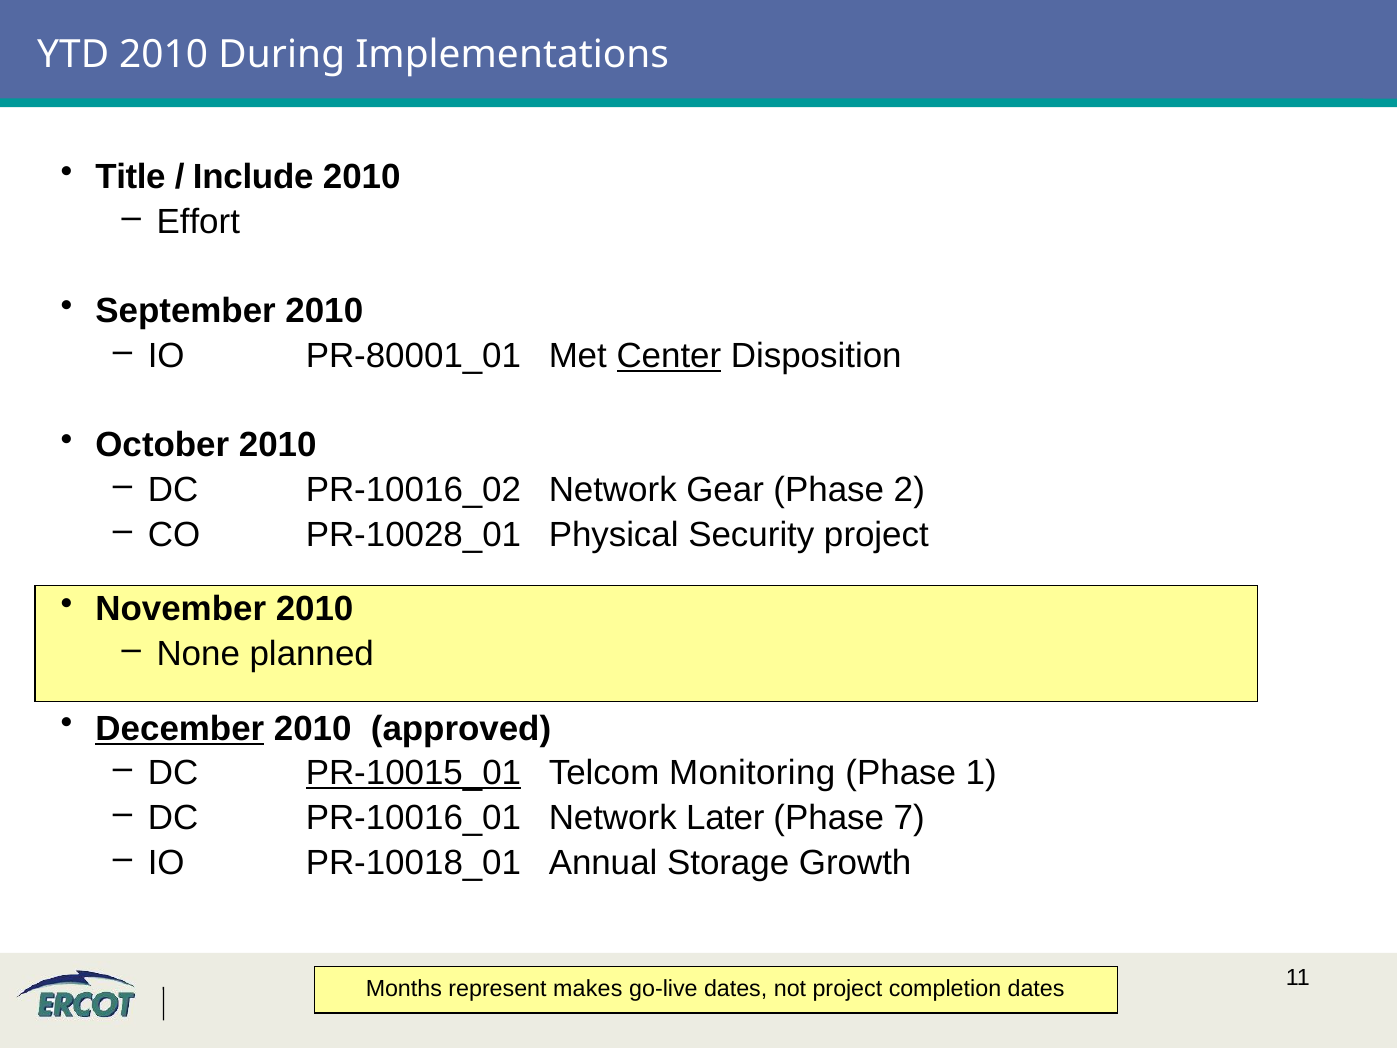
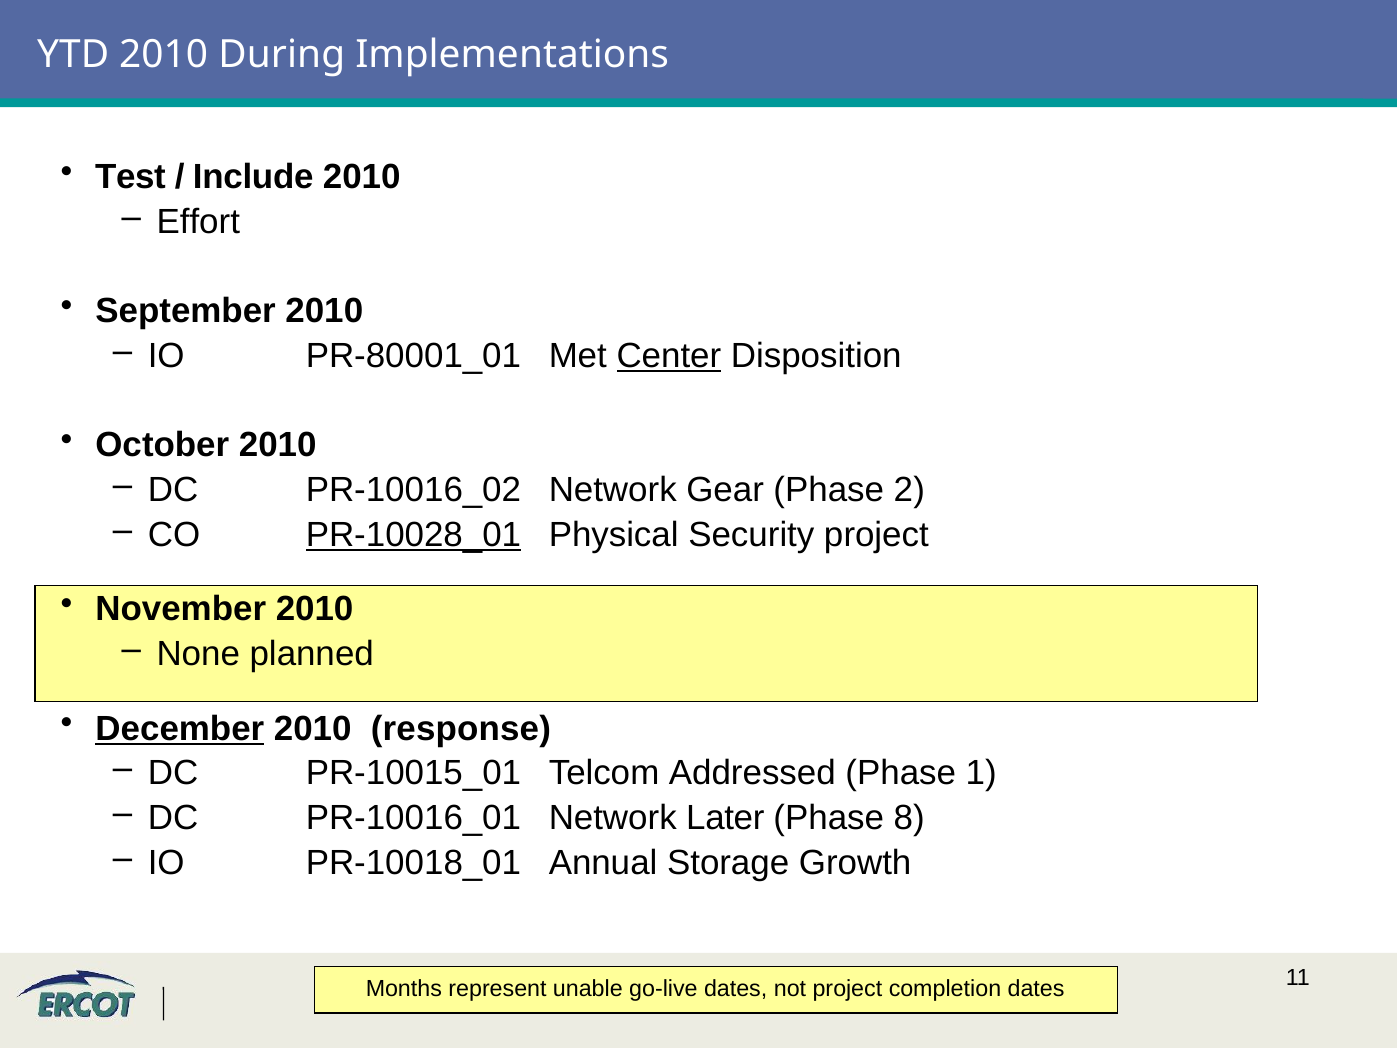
Title: Title -> Test
PR-10028_01 underline: none -> present
approved: approved -> response
PR-10015_01 underline: present -> none
Monitoring: Monitoring -> Addressed
7: 7 -> 8
makes: makes -> unable
